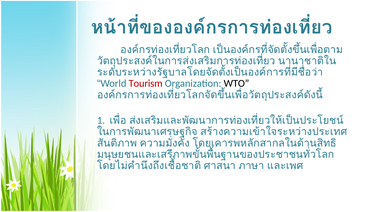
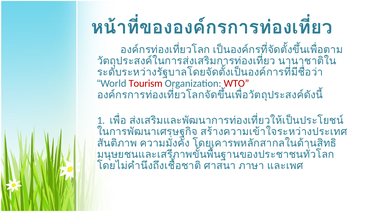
WTO colour: black -> red
